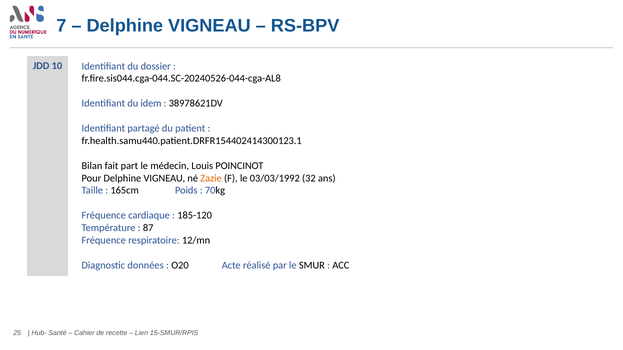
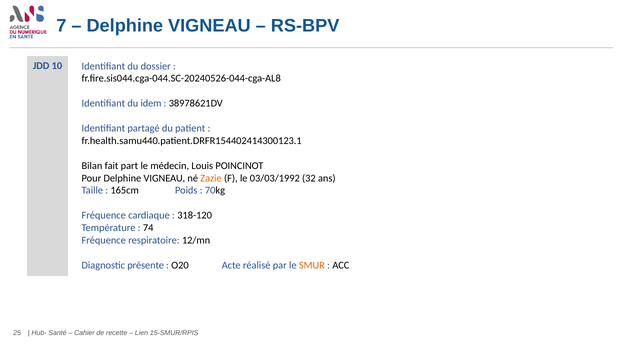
185-120: 185-120 -> 318-120
87: 87 -> 74
données: données -> présente
SMUR colour: black -> orange
